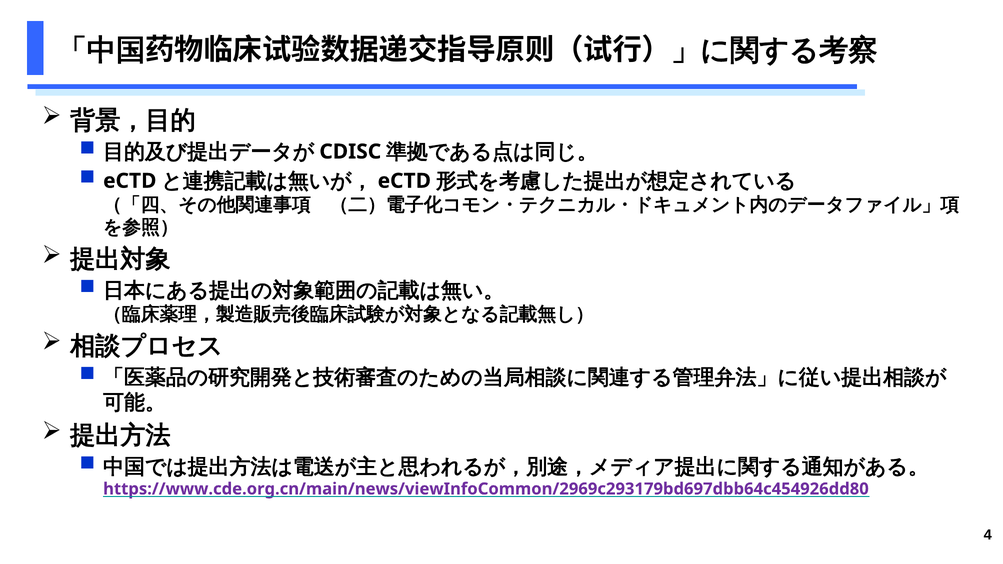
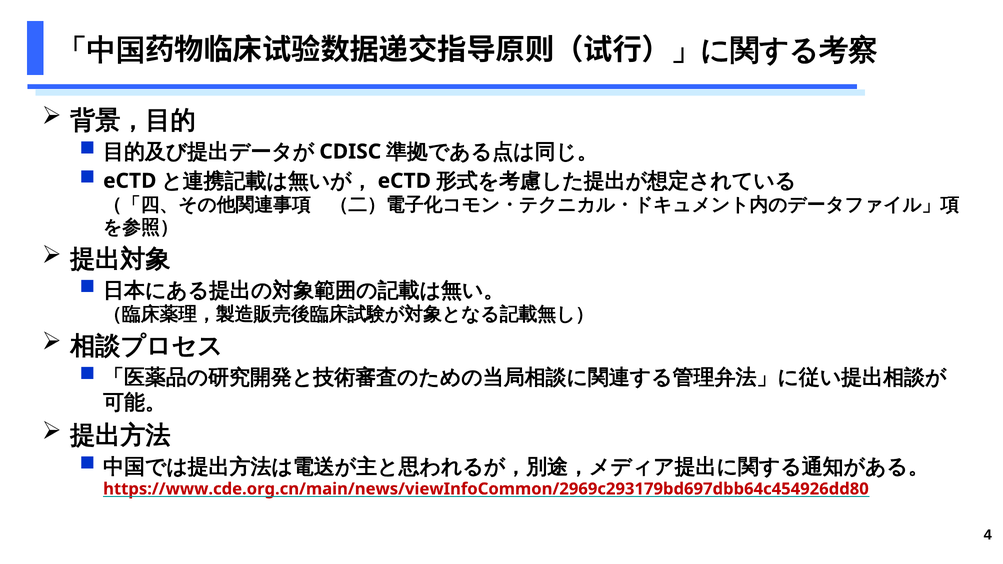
https://www.cde.org.cn/main/news/viewInfoCommon/2969c293179bd697dbb64c454926dd80 colour: purple -> red
